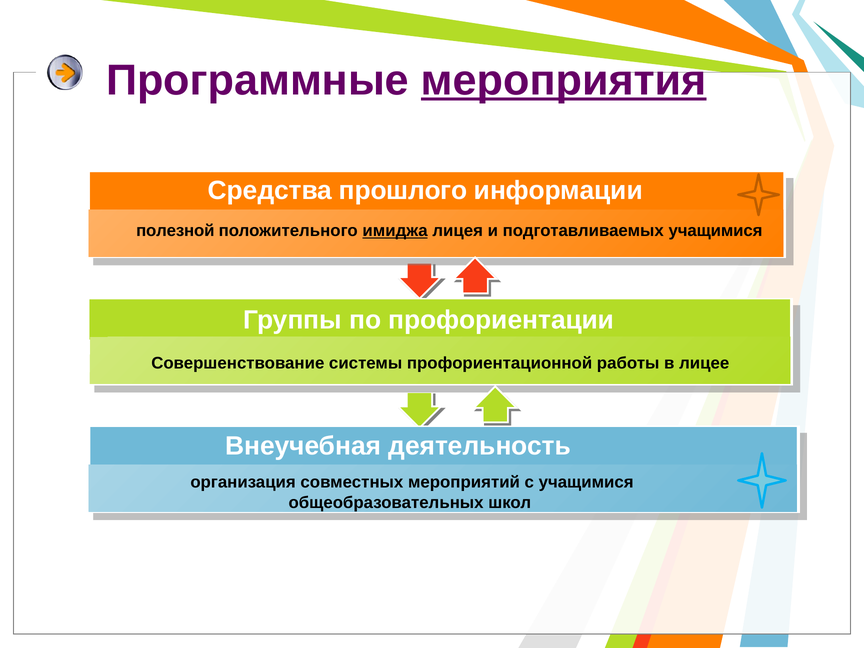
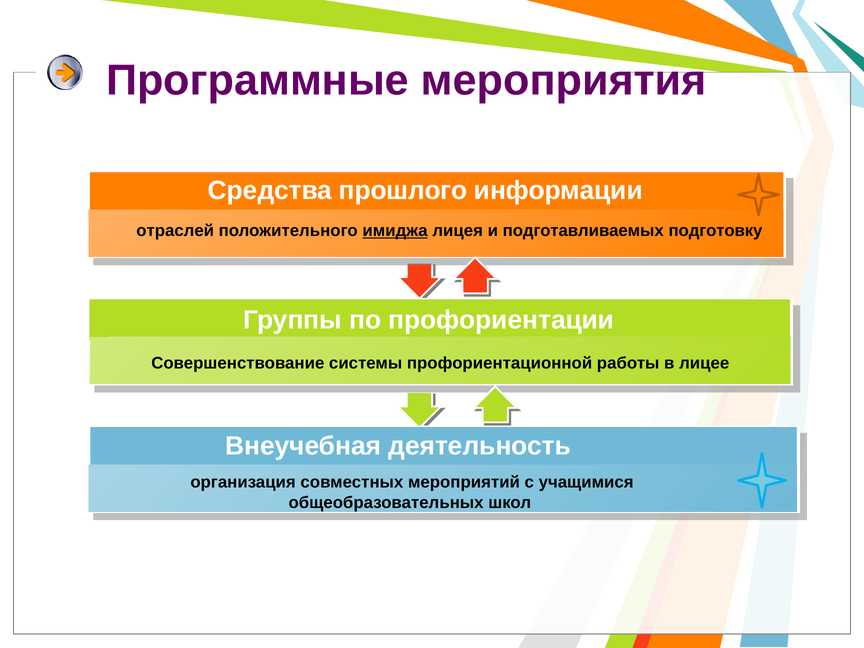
мероприятия underline: present -> none
полезной: полезной -> отраслей
подготавливаемых учащимися: учащимися -> подготовку
